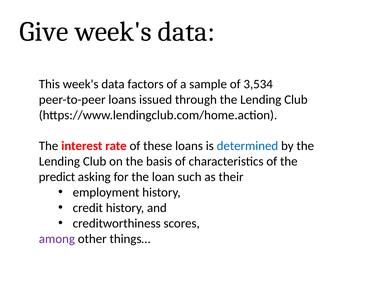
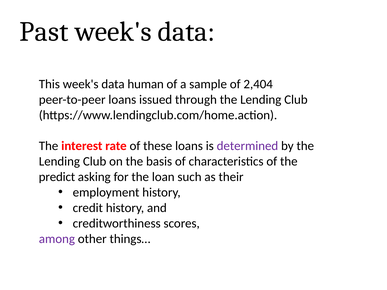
Give: Give -> Past
factors: factors -> human
3,534: 3,534 -> 2,404
determined colour: blue -> purple
